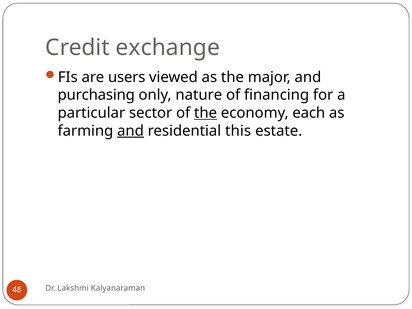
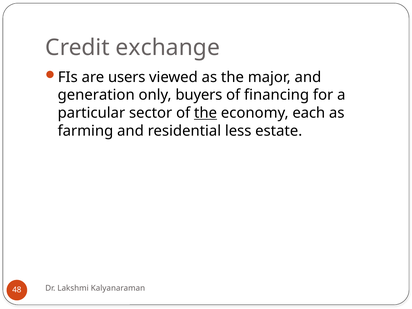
purchasing: purchasing -> generation
nature: nature -> buyers
and at (130, 131) underline: present -> none
this: this -> less
